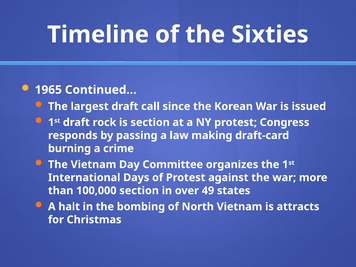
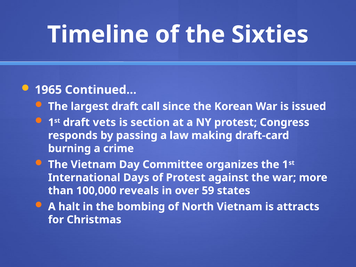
rock: rock -> vets
100,000 section: section -> reveals
49: 49 -> 59
